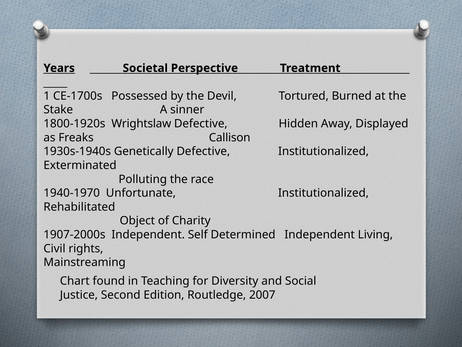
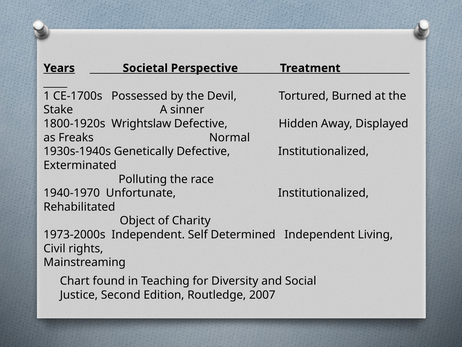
Callison: Callison -> Normal
1907-2000s: 1907-2000s -> 1973-2000s
